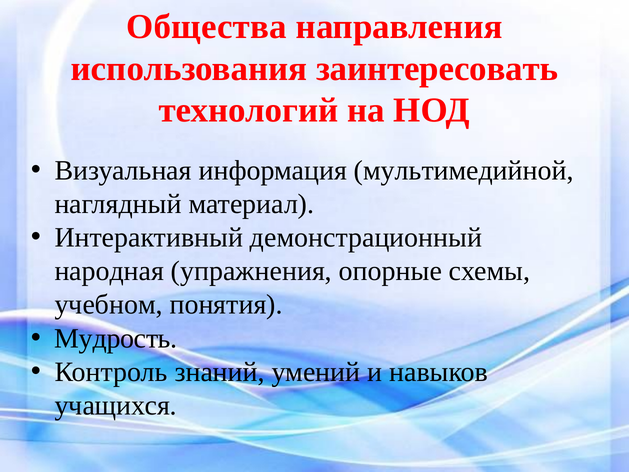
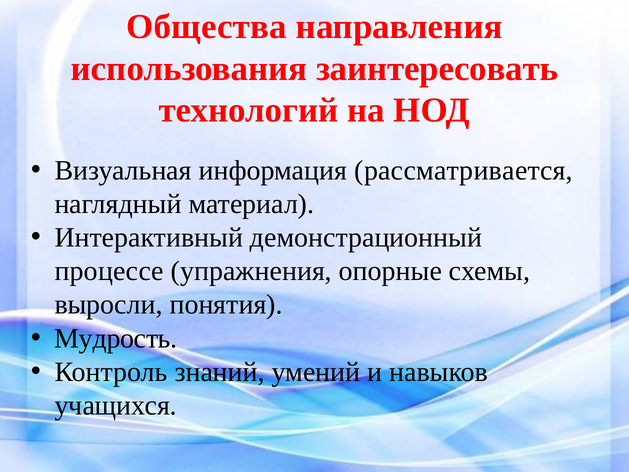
мультимедийной: мультимедийной -> рассматривается
народная: народная -> процессе
учебном: учебном -> выросли
